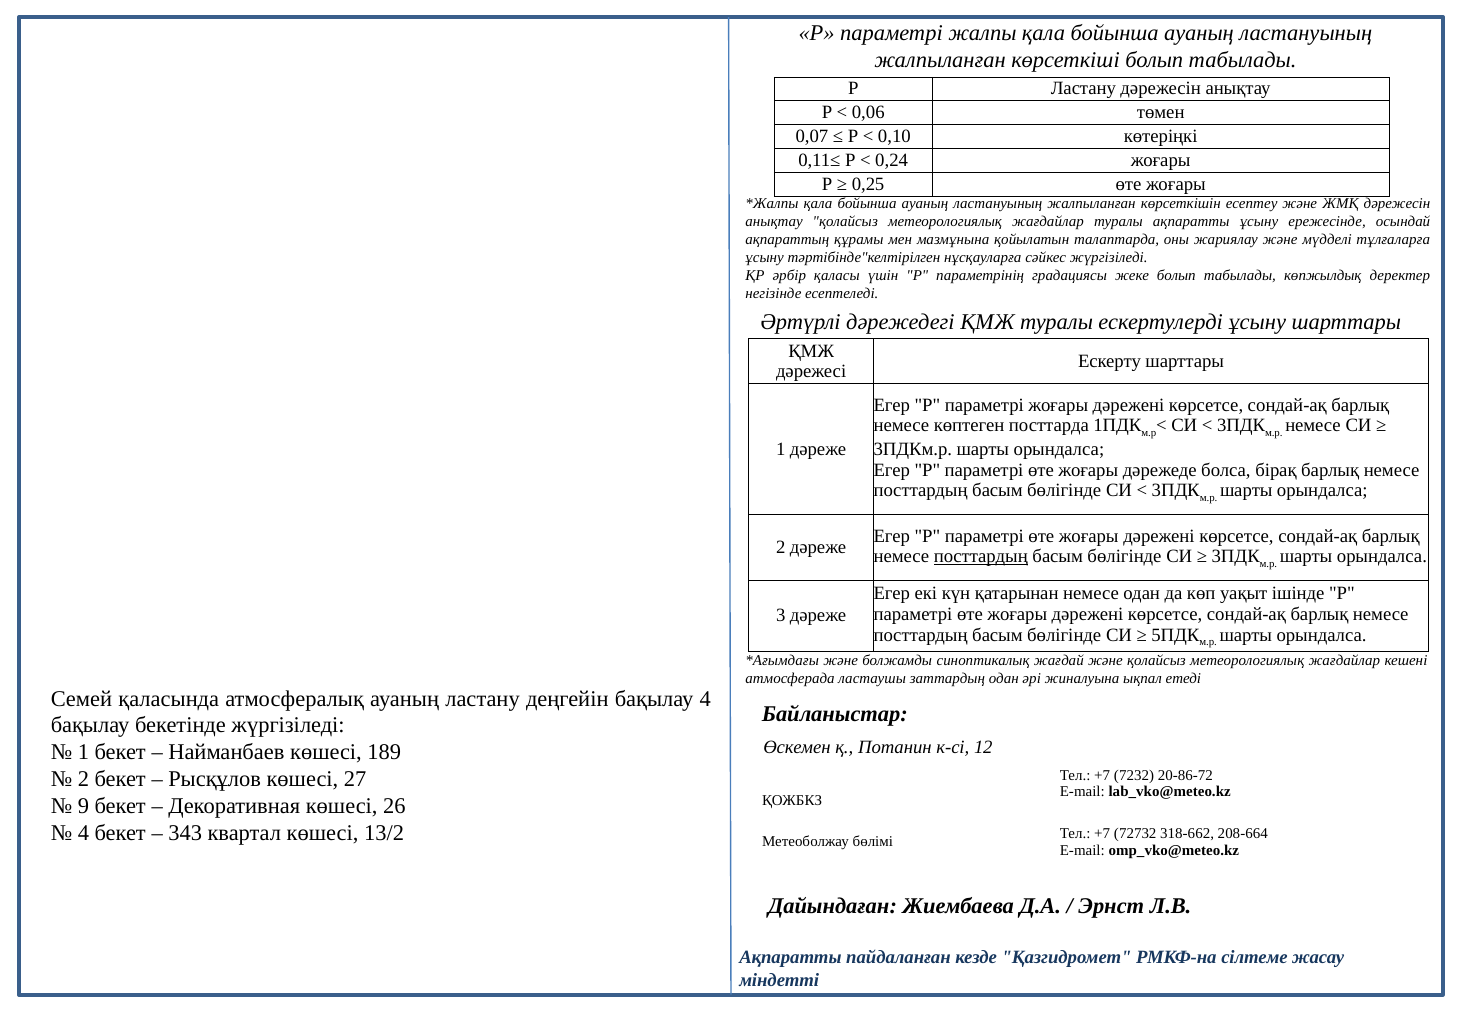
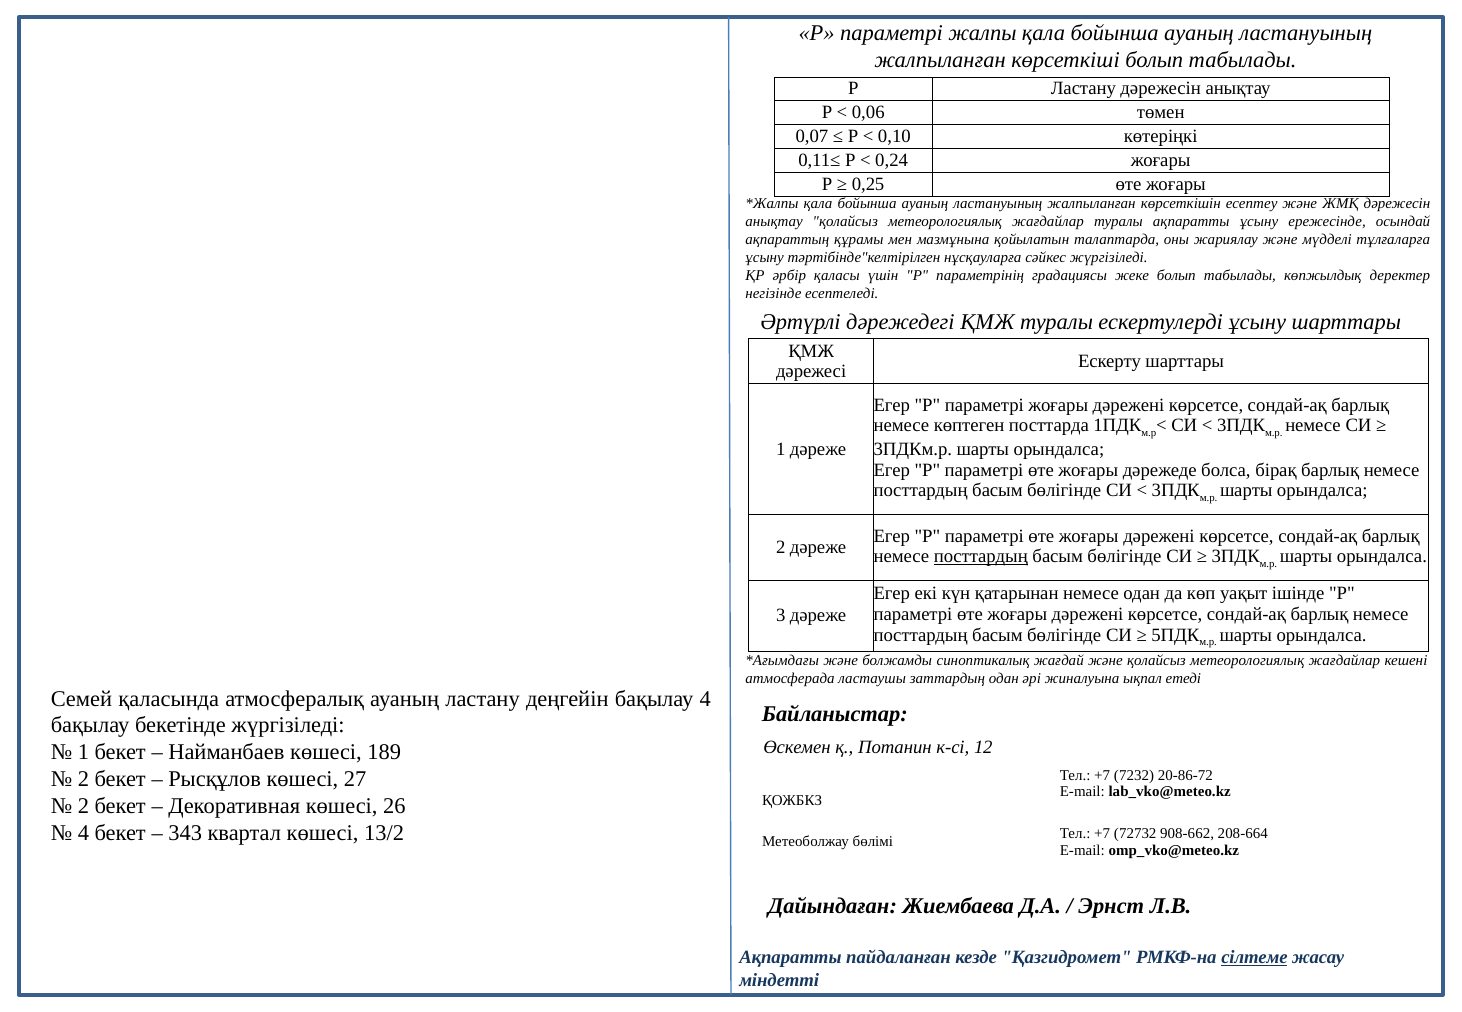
9 at (83, 807): 9 -> 2
318-662: 318-662 -> 908-662
сілтеме underline: none -> present
